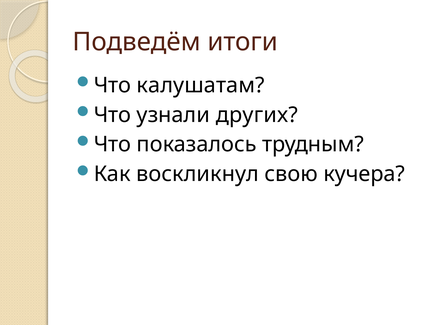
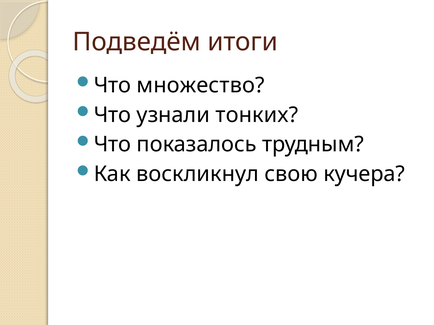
калушатам: калушатам -> множество
других: других -> тонких
